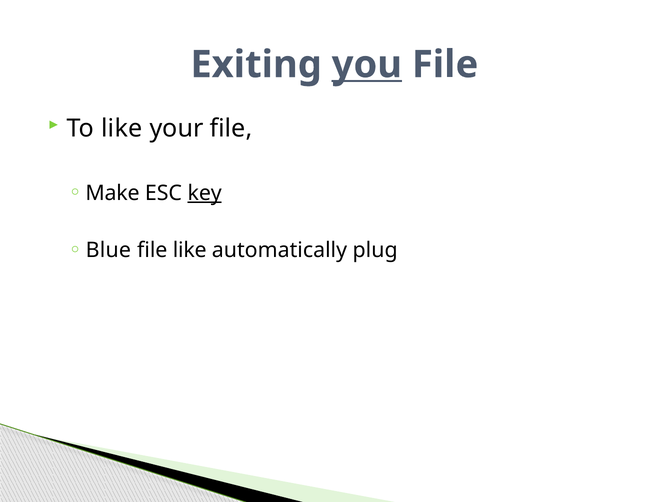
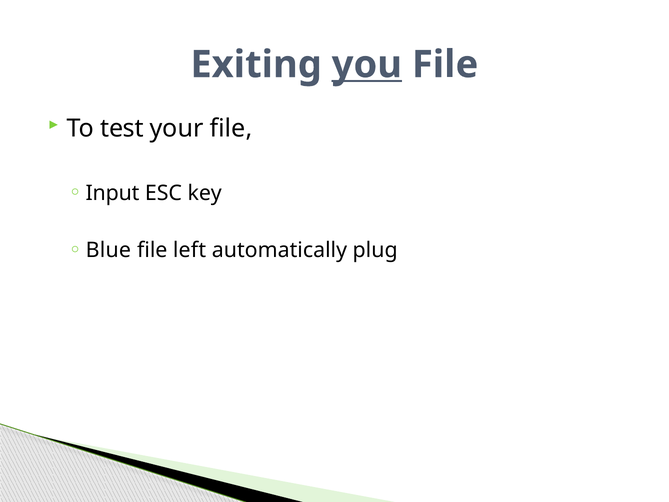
To like: like -> test
Make: Make -> Input
key underline: present -> none
file like: like -> left
